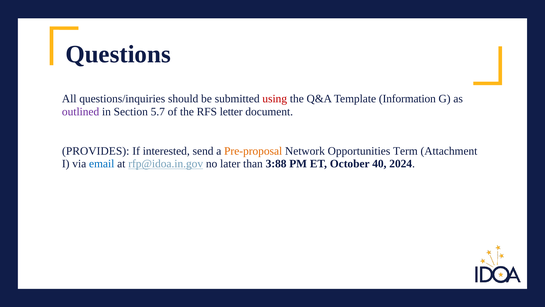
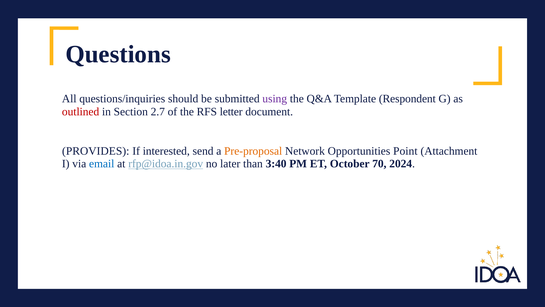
using colour: red -> purple
Information: Information -> Respondent
outlined colour: purple -> red
5.7: 5.7 -> 2.7
Term: Term -> Point
3:88: 3:88 -> 3:40
40: 40 -> 70
